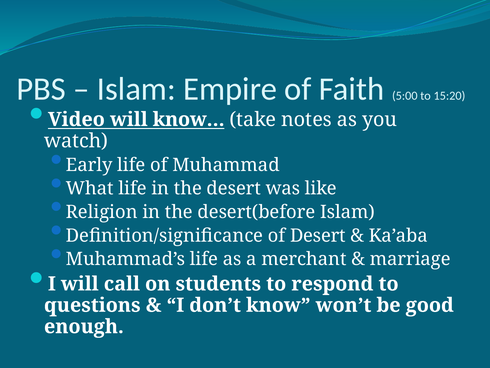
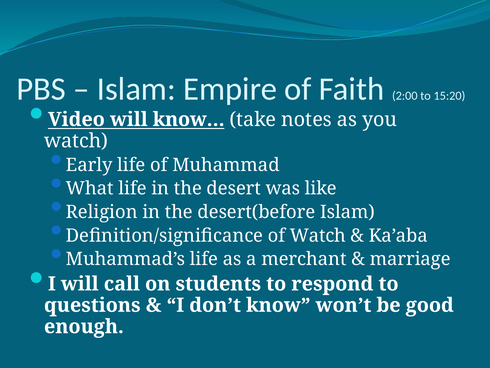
5:00: 5:00 -> 2:00
of Desert: Desert -> Watch
